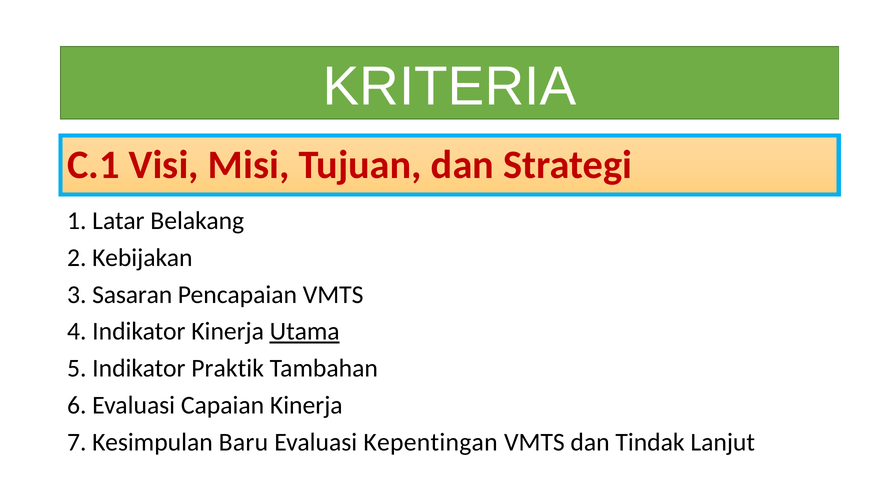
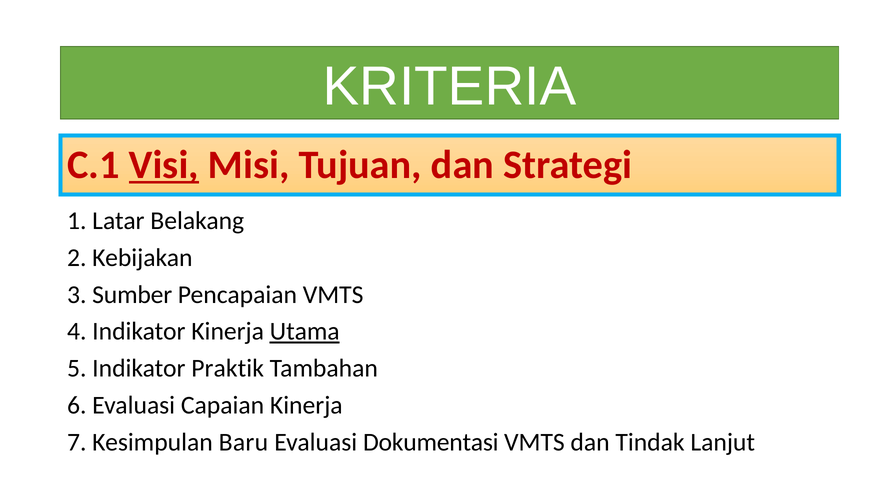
Visi underline: none -> present
Sasaran: Sasaran -> Sumber
Kepentingan: Kepentingan -> Dokumentasi
